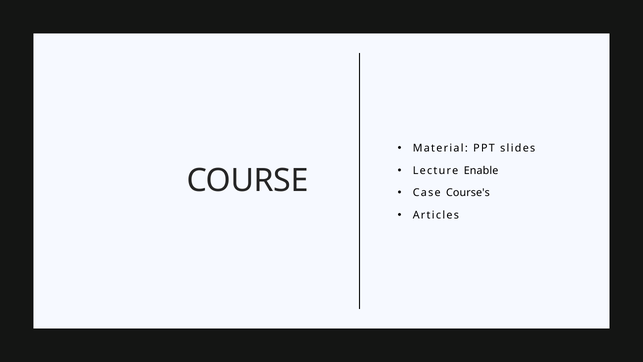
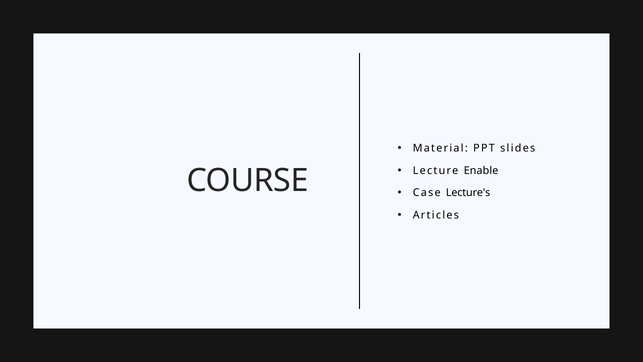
Course's: Course's -> Lecture's
